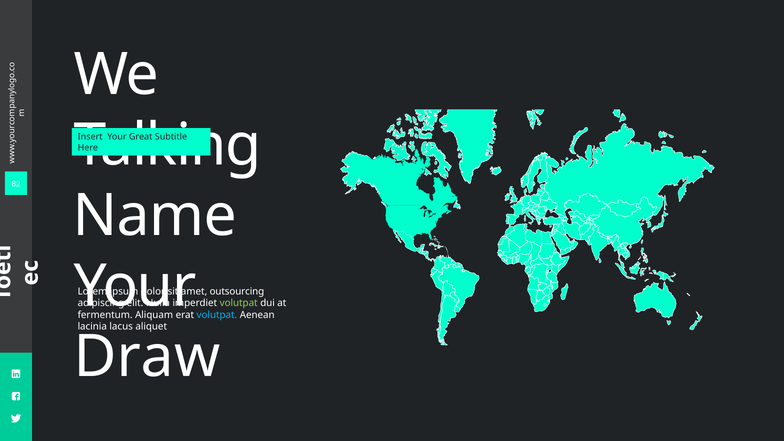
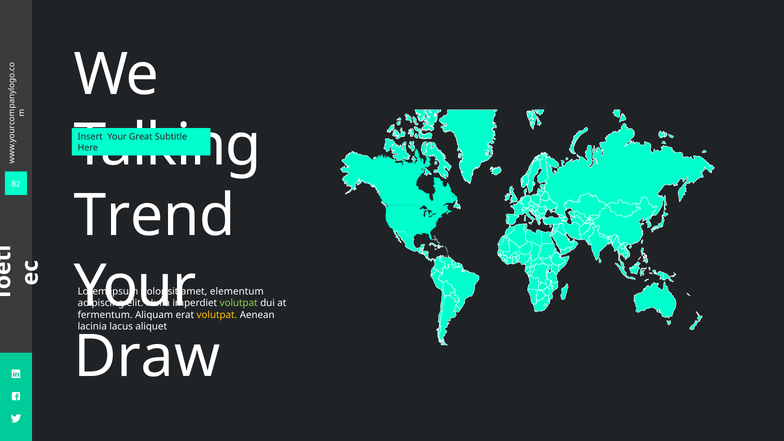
Name: Name -> Trend
outsourcing: outsourcing -> elementum
volutpat at (217, 315) colour: light blue -> yellow
